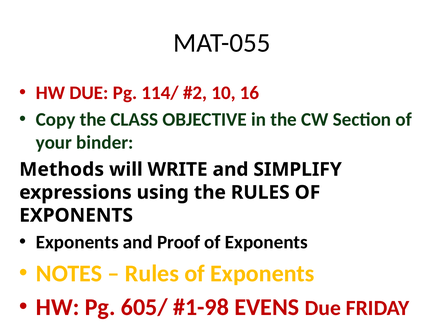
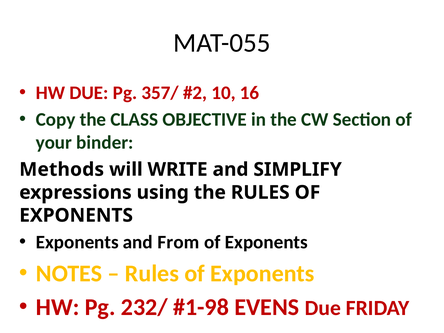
114/: 114/ -> 357/
Proof: Proof -> From
605/: 605/ -> 232/
